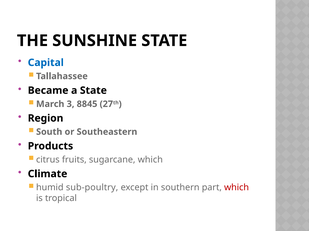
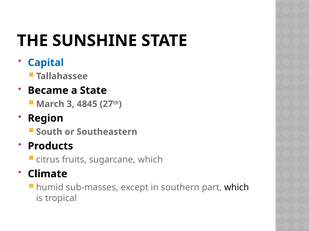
8845: 8845 -> 4845
sub-poultry: sub-poultry -> sub-masses
which at (237, 188) colour: red -> black
